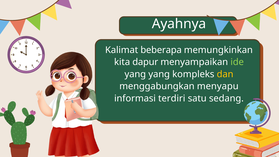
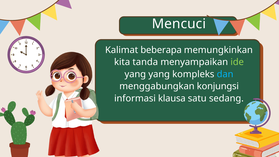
Ayahnya: Ayahnya -> Mencuci
dapur: dapur -> tanda
dan colour: yellow -> light blue
menyapu: menyapu -> konjungsi
terdiri: terdiri -> klausa
